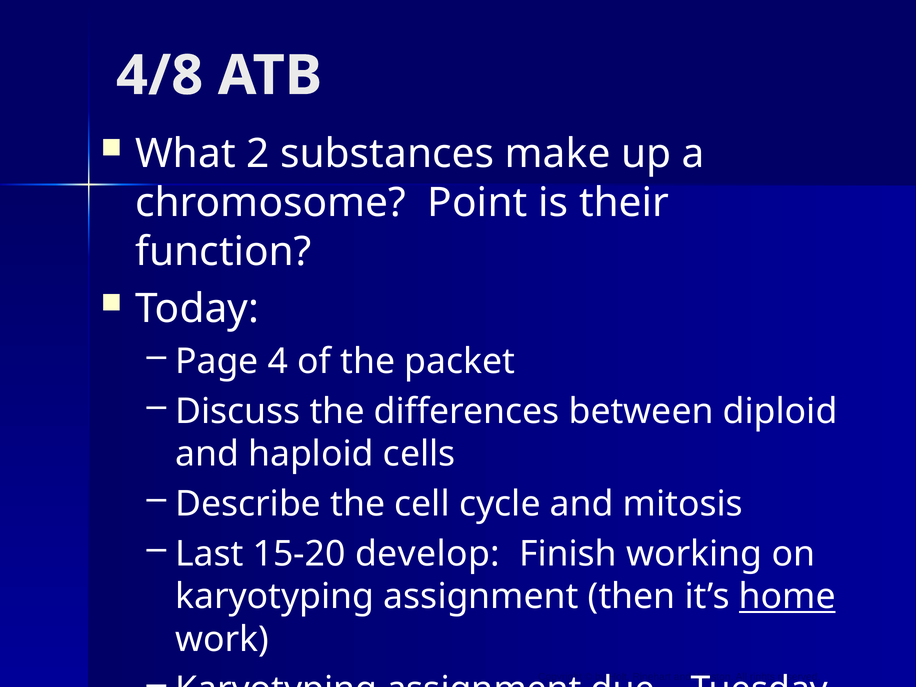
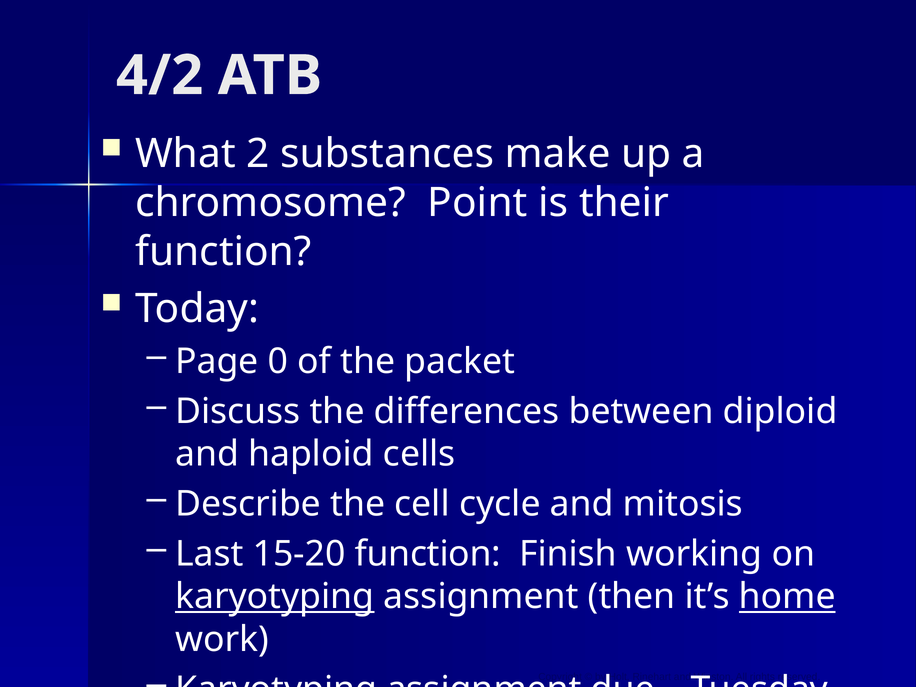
4/8: 4/8 -> 4/2
4: 4 -> 0
15-20 develop: develop -> function
karyotyping at (275, 597) underline: none -> present
